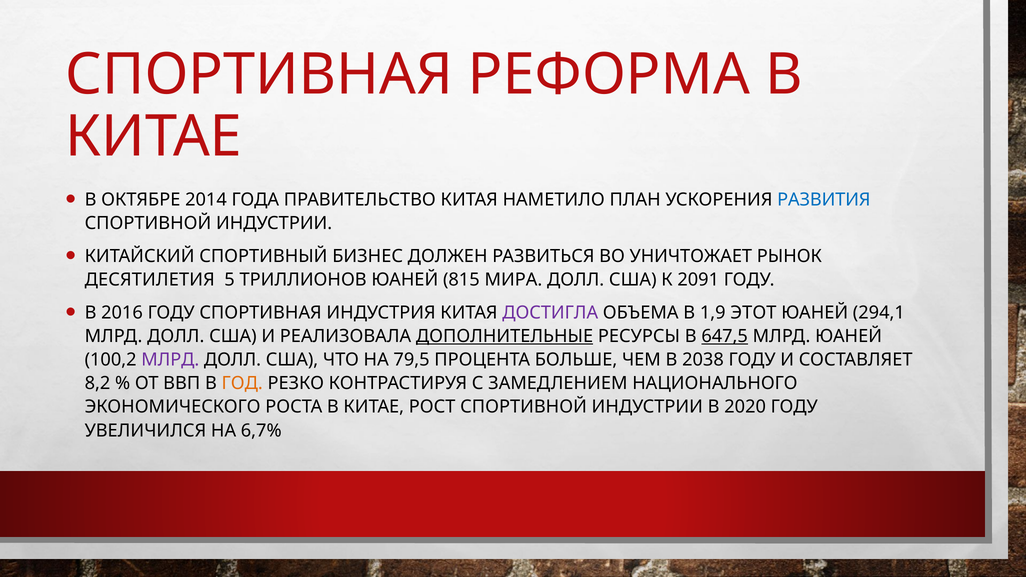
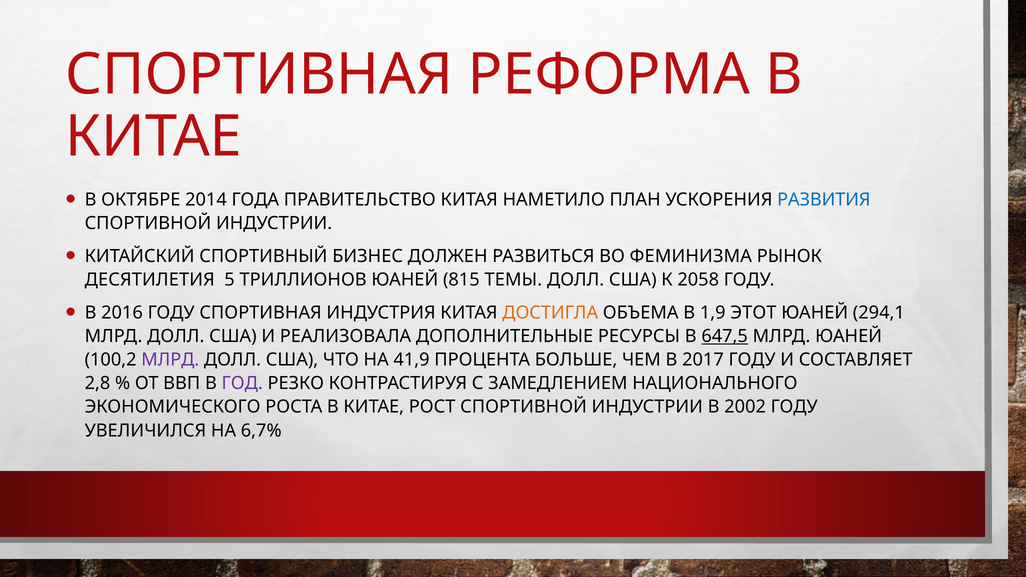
УНИЧТОЖАЕТ: УНИЧТОЖАЕТ -> ФЕМИНИЗМА
МИРА: МИРА -> ТЕМЫ
2091: 2091 -> 2058
ДОСТИГЛА colour: purple -> orange
ДОПОЛНИТЕЛЬНЫЕ underline: present -> none
79,5: 79,5 -> 41,9
2038: 2038 -> 2017
8,2: 8,2 -> 2,8
ГОД colour: orange -> purple
2020: 2020 -> 2002
